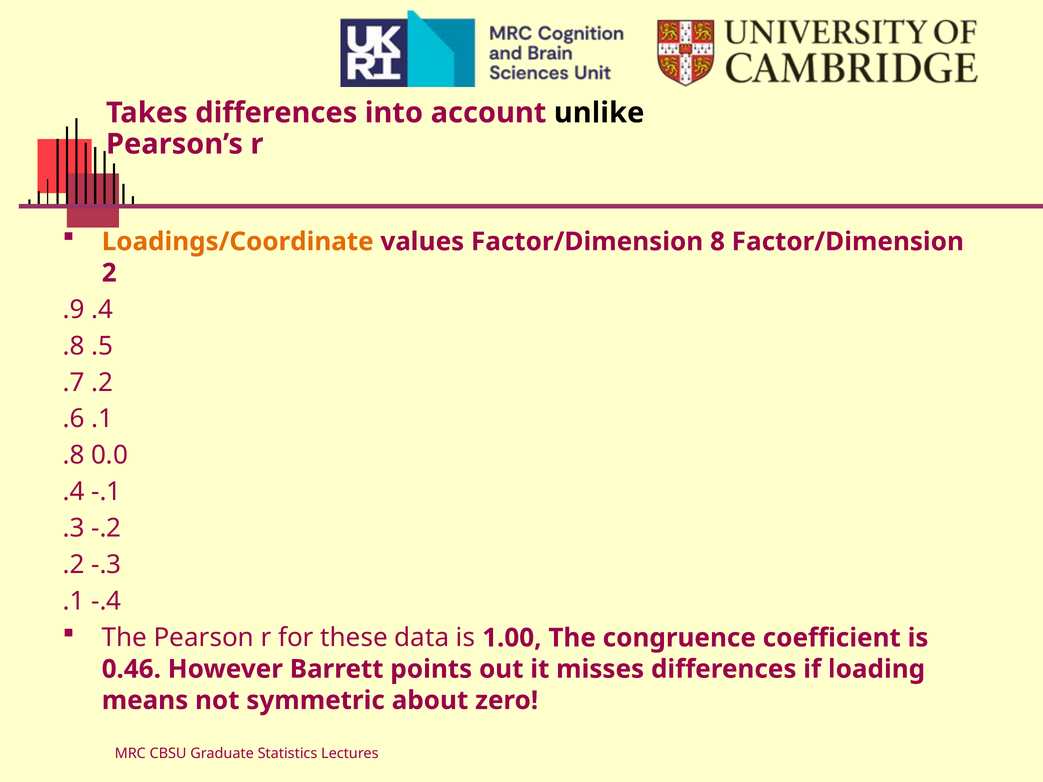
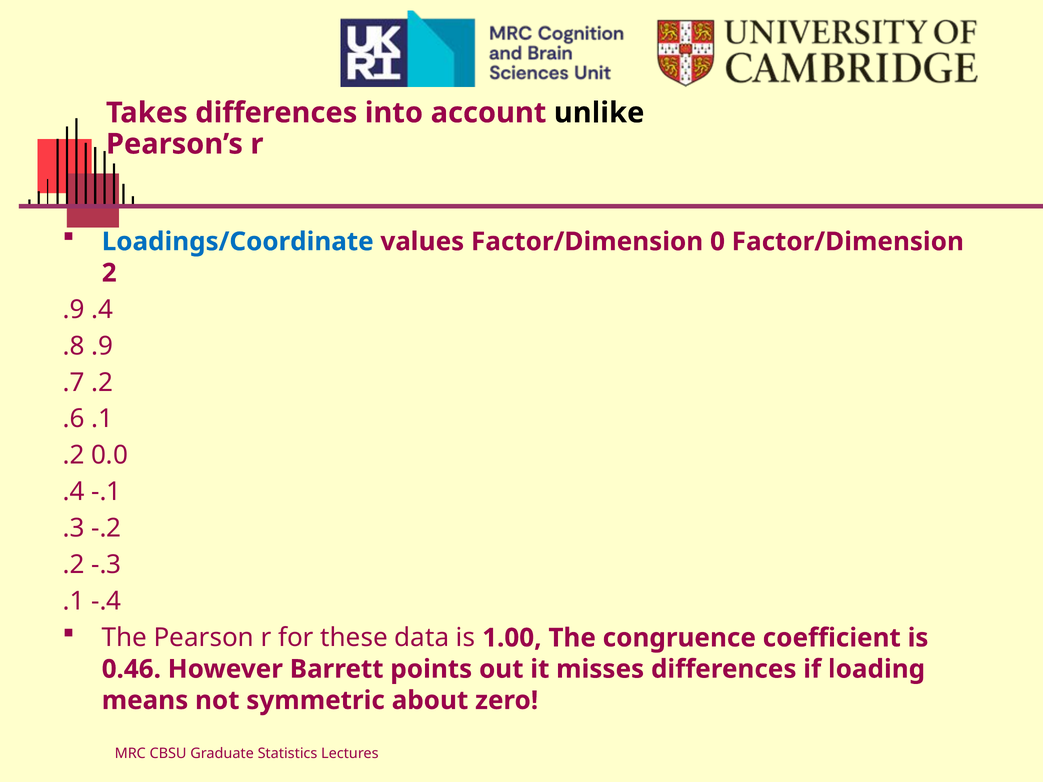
Loadings/Coordinate colour: orange -> blue
8: 8 -> 0
.8 .5: .5 -> .9
.8 at (74, 456): .8 -> .2
